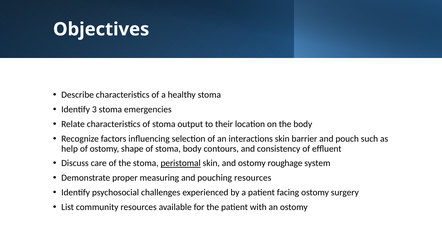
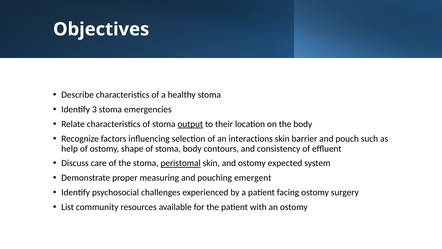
output underline: none -> present
roughage: roughage -> expected
pouching resources: resources -> emergent
